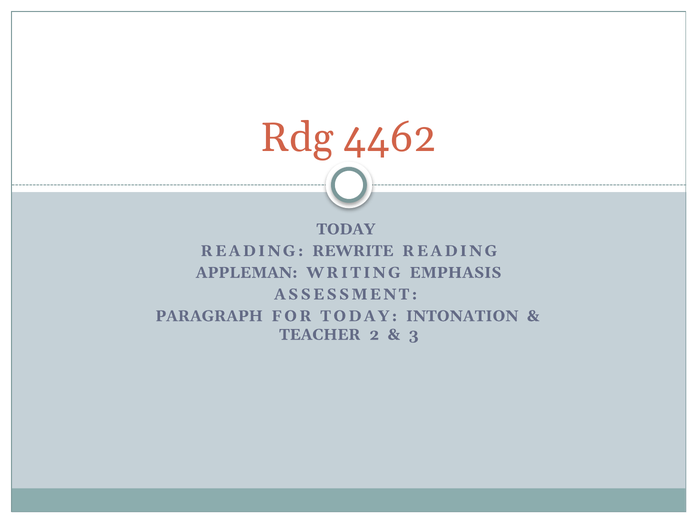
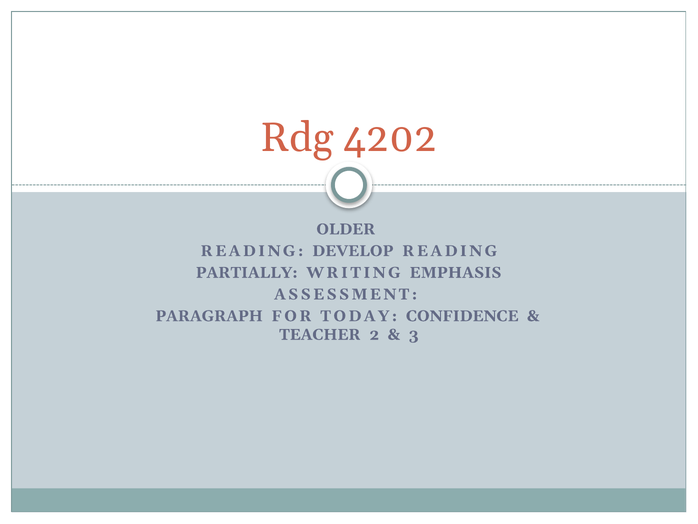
4462: 4462 -> 4202
TODAY at (346, 229): TODAY -> OLDER
REWRITE: REWRITE -> DEVELOP
APPLEMAN: APPLEMAN -> PARTIALLY
INTONATION: INTONATION -> CONFIDENCE
